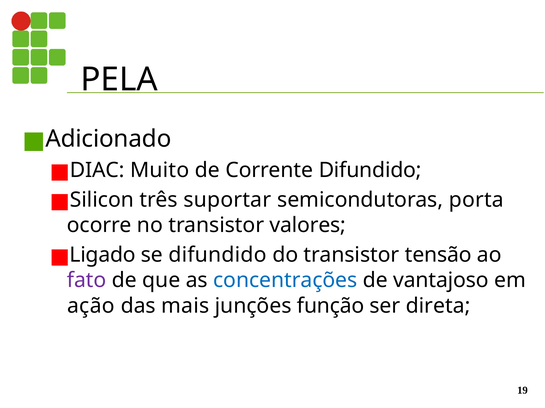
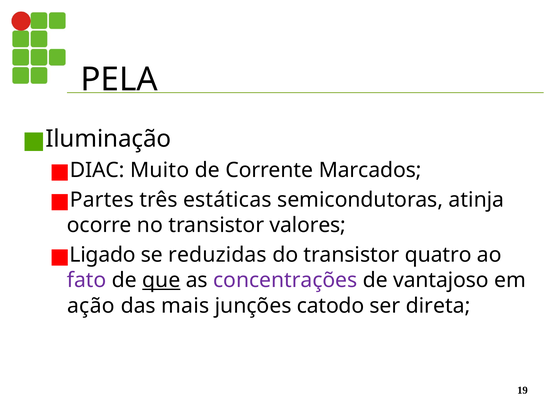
Adicionado: Adicionado -> Iluminação
Corrente Difundido: Difundido -> Marcados
Silicon: Silicon -> Partes
suportar: suportar -> estáticas
porta: porta -> atinja
se difundido: difundido -> reduzidas
tensão: tensão -> quatro
que underline: none -> present
concentrações colour: blue -> purple
função: função -> catodo
